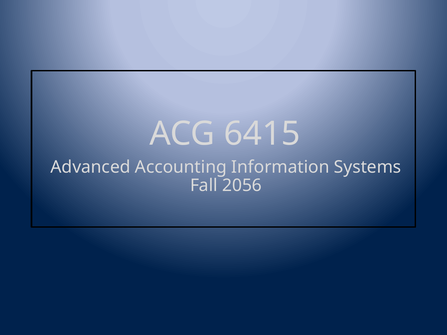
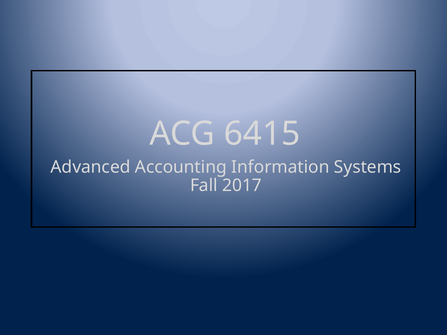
2056: 2056 -> 2017
